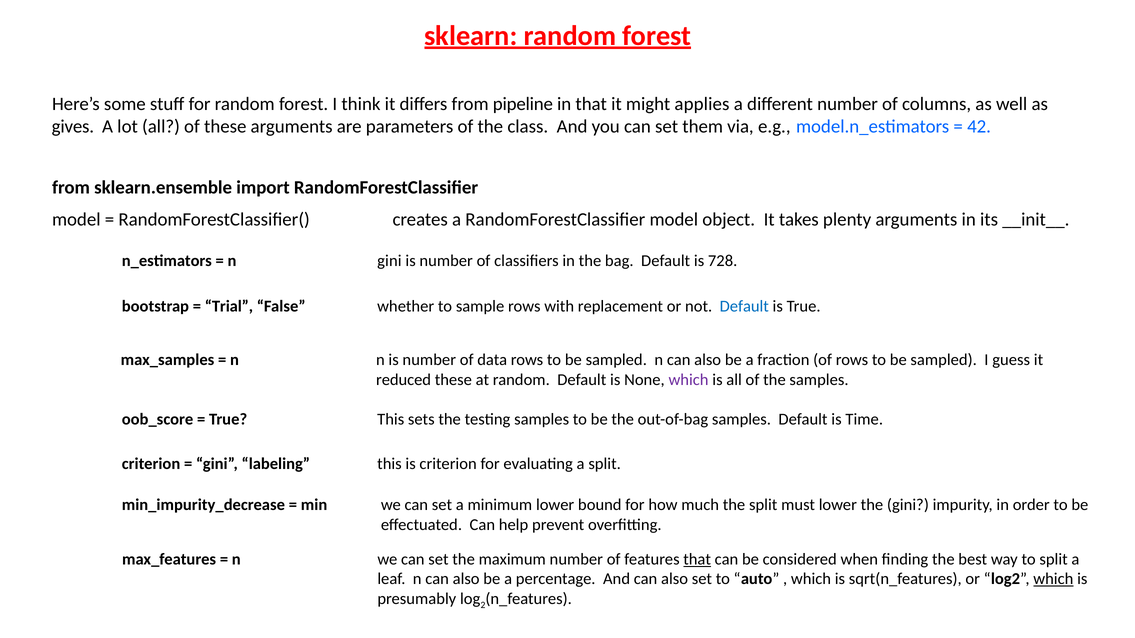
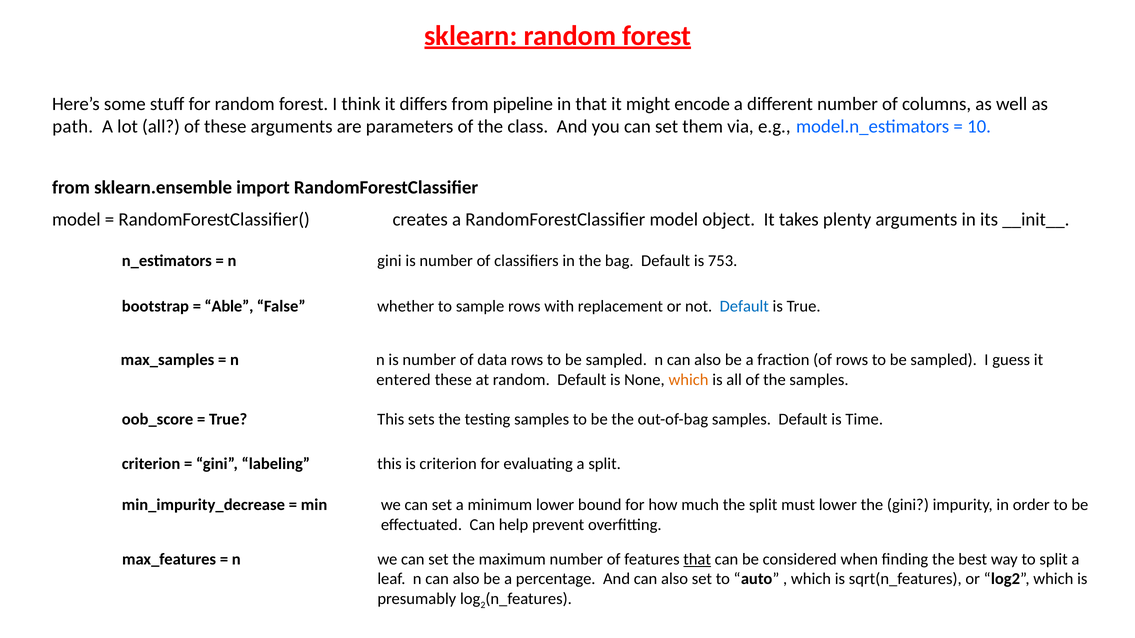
applies: applies -> encode
gives: gives -> path
42: 42 -> 10
728: 728 -> 753
Trial: Trial -> Able
reduced: reduced -> entered
which at (689, 380) colour: purple -> orange
which at (1053, 579) underline: present -> none
